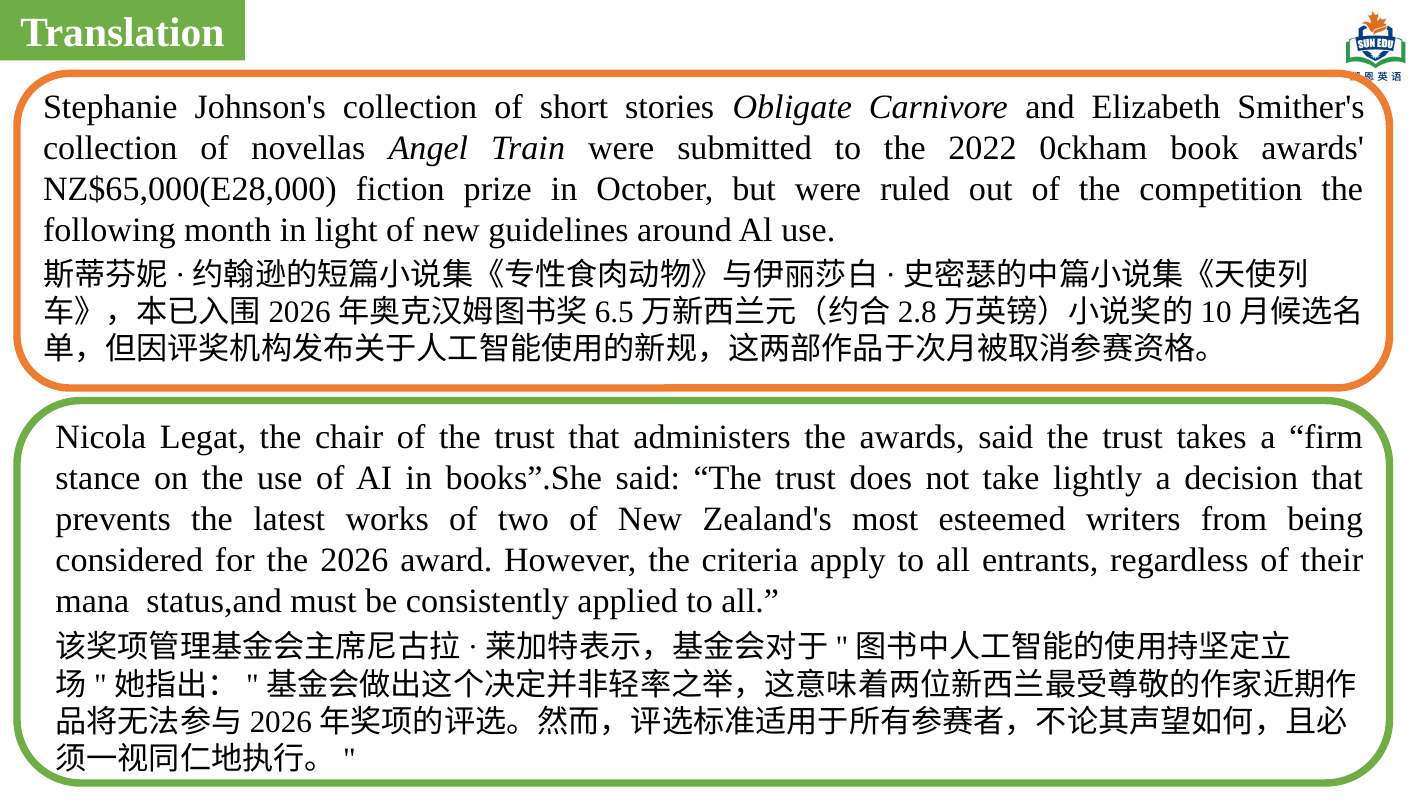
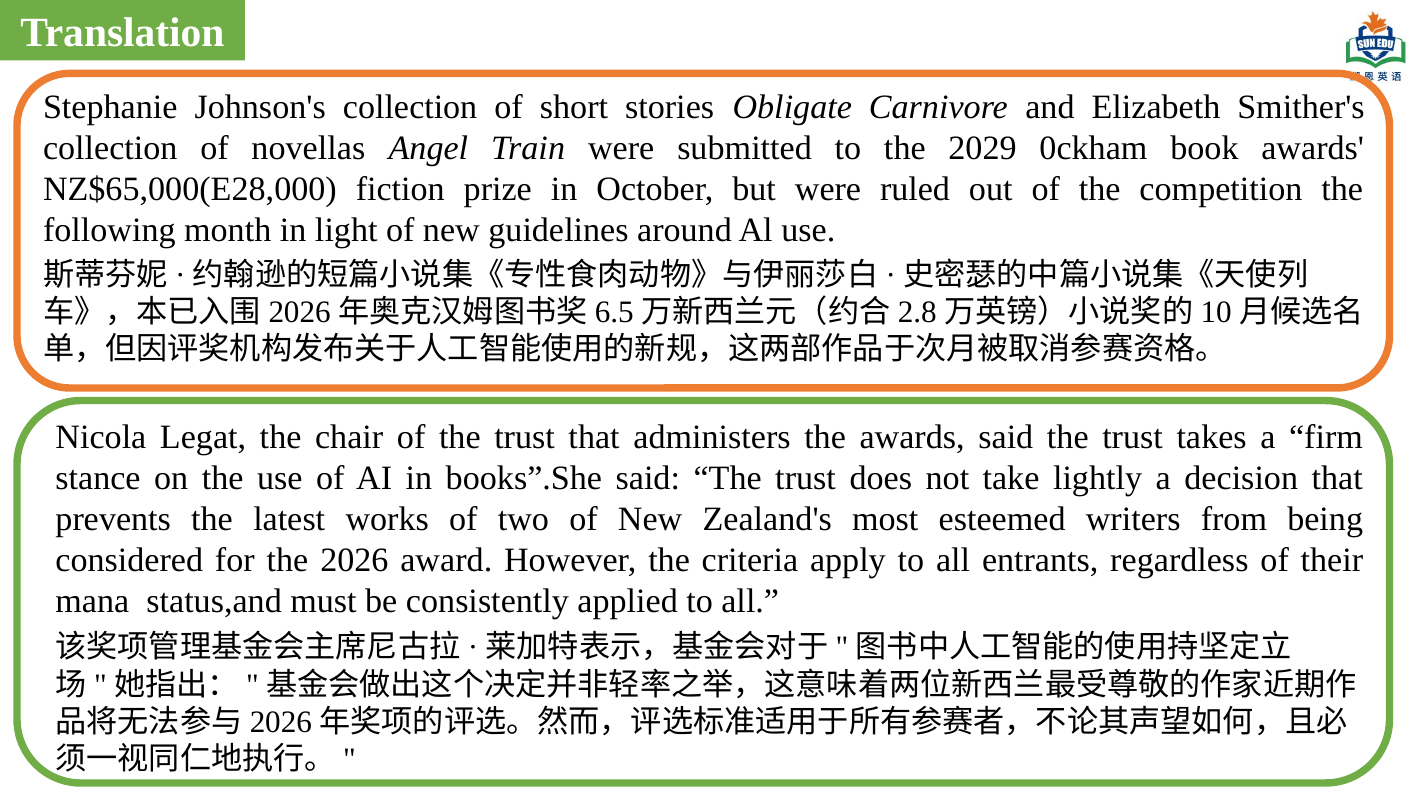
2022: 2022 -> 2029
